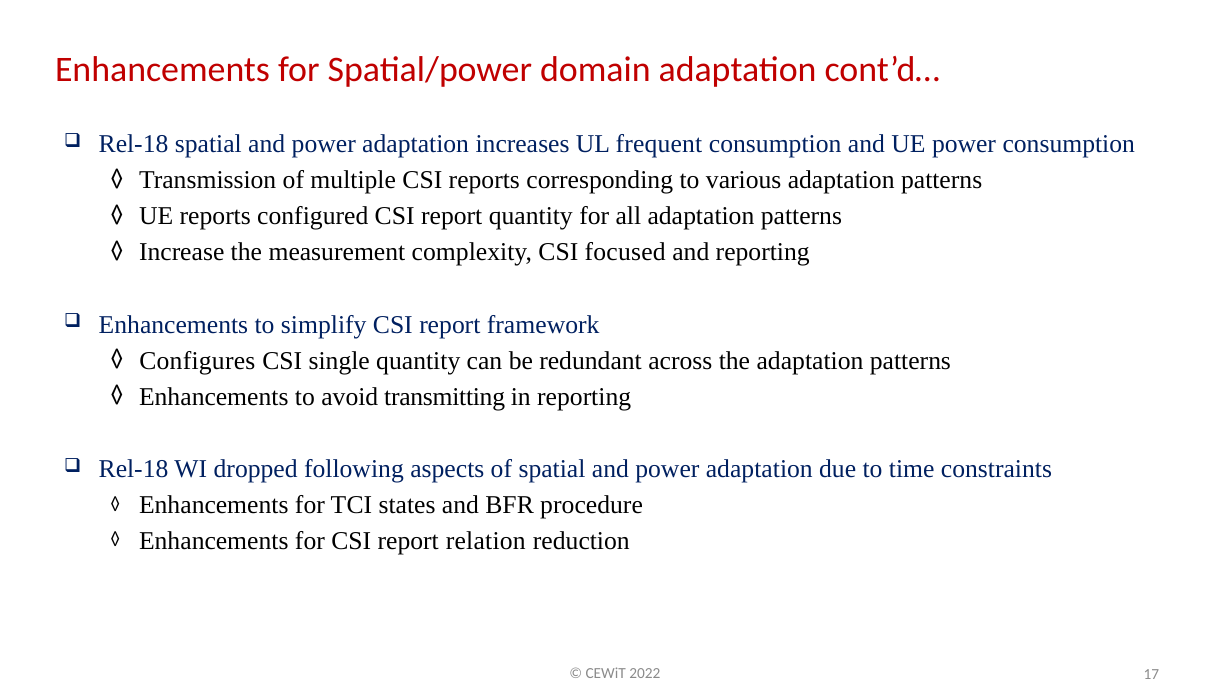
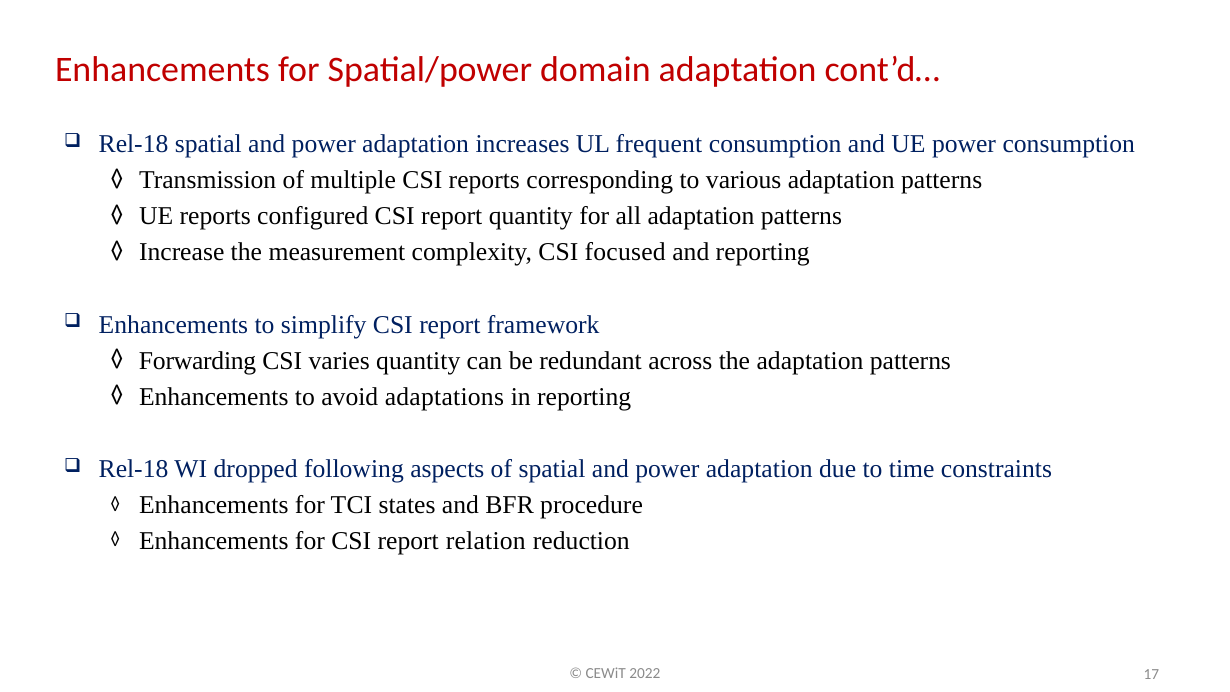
Configures: Configures -> Forwarding
single: single -> varies
transmitting: transmitting -> adaptations
